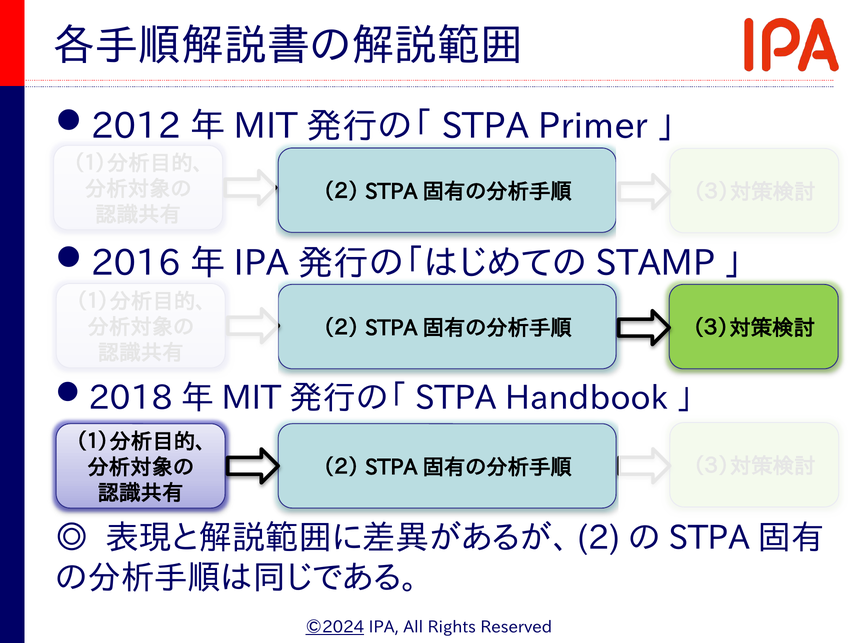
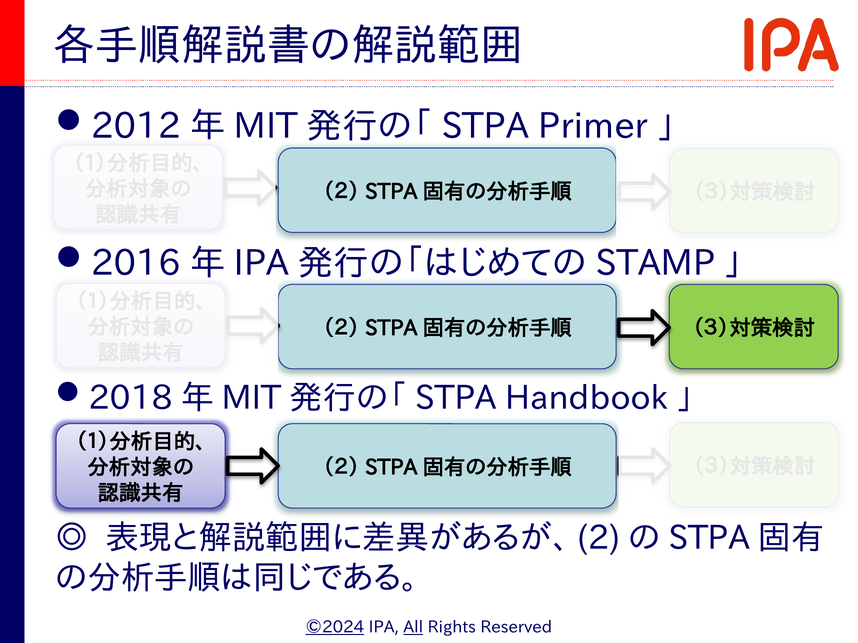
All underline: none -> present
